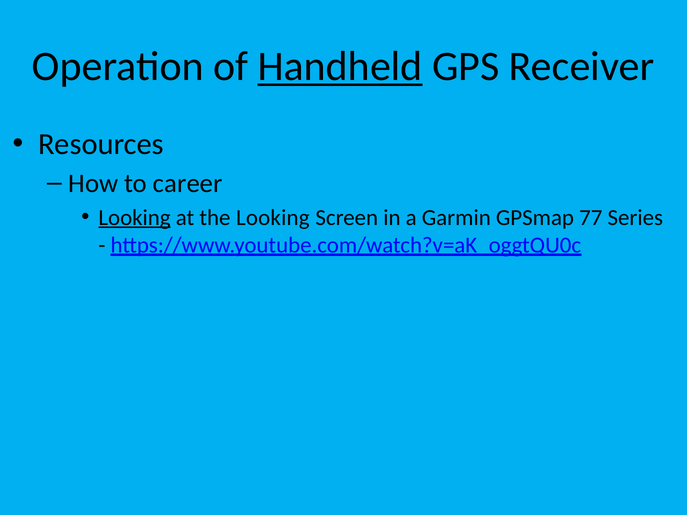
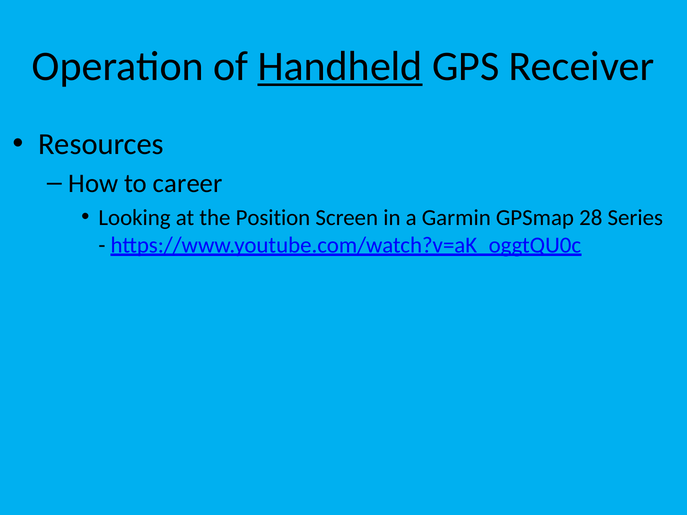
Looking at (135, 218) underline: present -> none
the Looking: Looking -> Position
77: 77 -> 28
